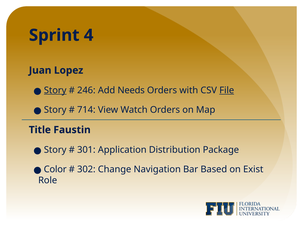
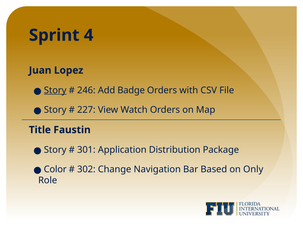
Needs: Needs -> Badge
File underline: present -> none
714: 714 -> 227
Exist: Exist -> Only
